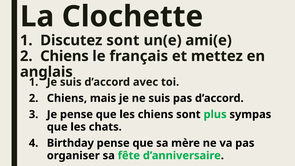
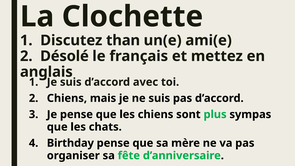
Discutez sont: sont -> than
Chiens at (64, 56): Chiens -> Désolé
